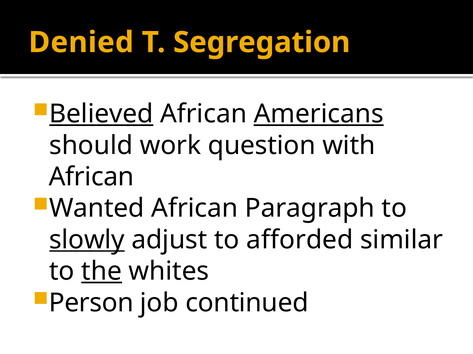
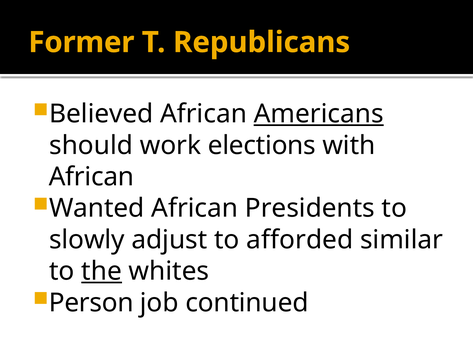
Denied: Denied -> Former
Segregation: Segregation -> Republicans
Believed underline: present -> none
question: question -> elections
Paragraph: Paragraph -> Presidents
slowly underline: present -> none
